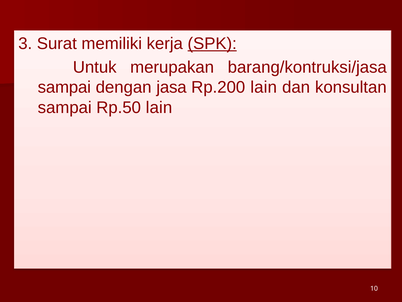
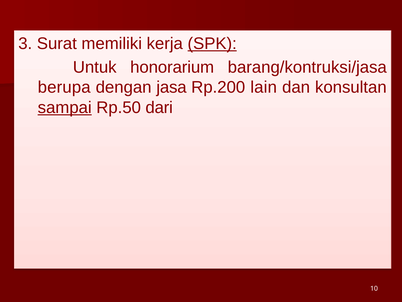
merupakan: merupakan -> honorarium
sampai at (64, 87): sampai -> berupa
sampai at (65, 107) underline: none -> present
Rp.50 lain: lain -> dari
